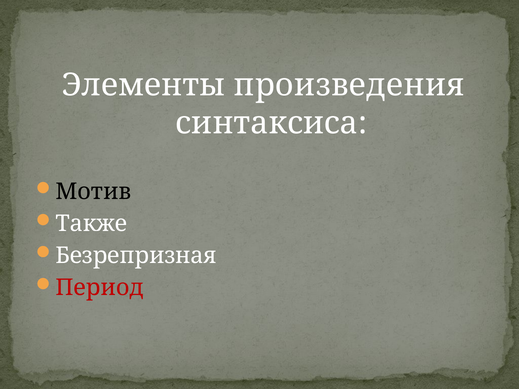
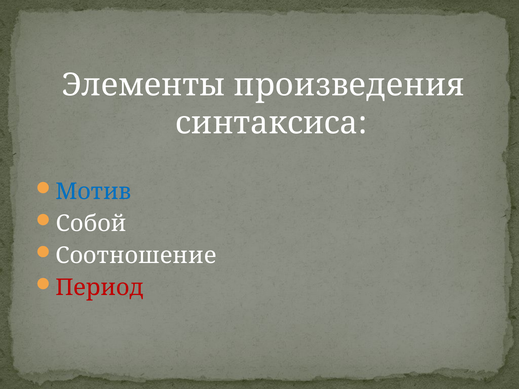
Мотив colour: black -> blue
Также: Также -> Собой
Безрепризная: Безрепризная -> Соотношение
